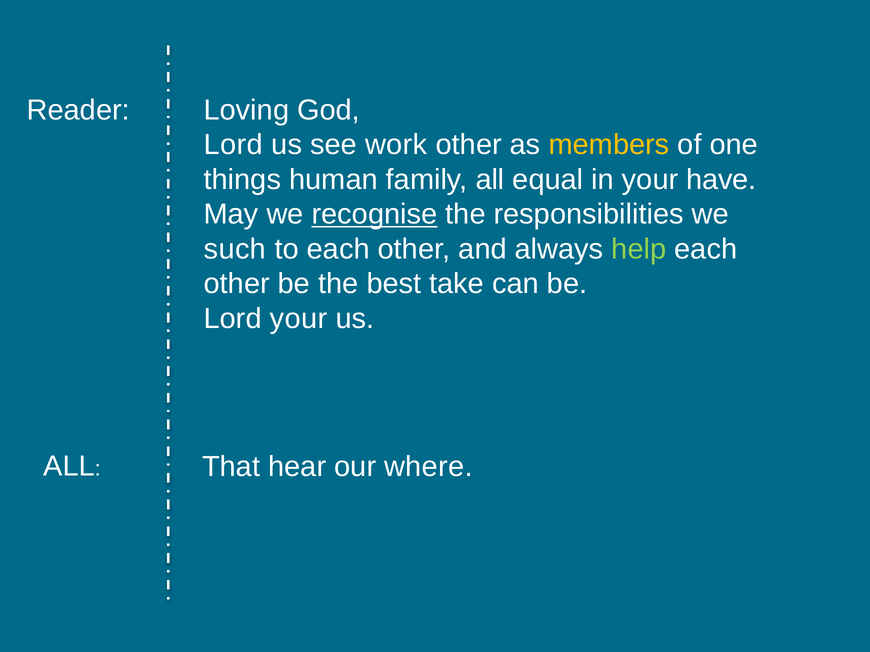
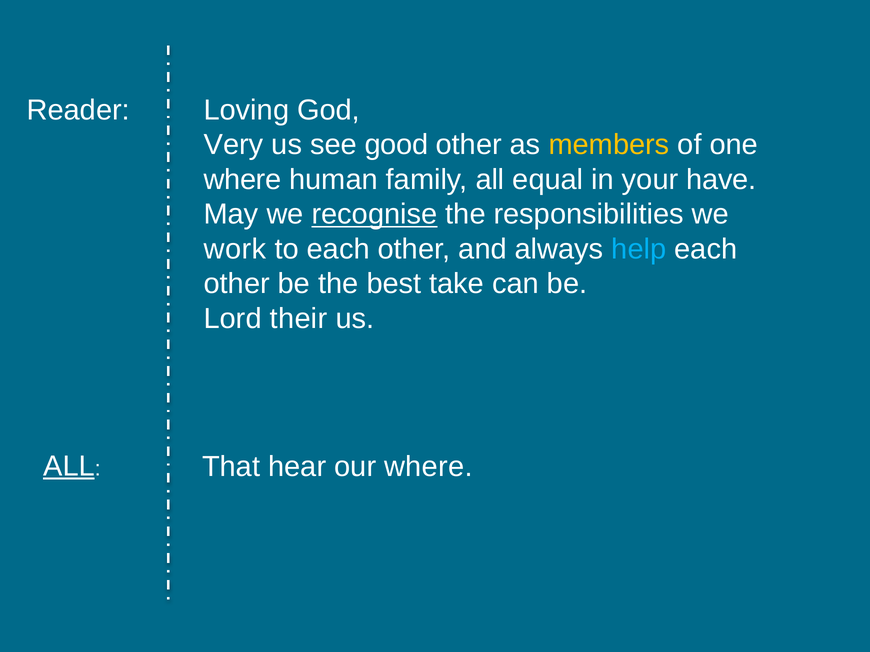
Lord at (233, 145): Lord -> Very
work: work -> good
things at (242, 180): things -> where
such: such -> work
help colour: light green -> light blue
Lord your: your -> their
ALL at (69, 466) underline: none -> present
